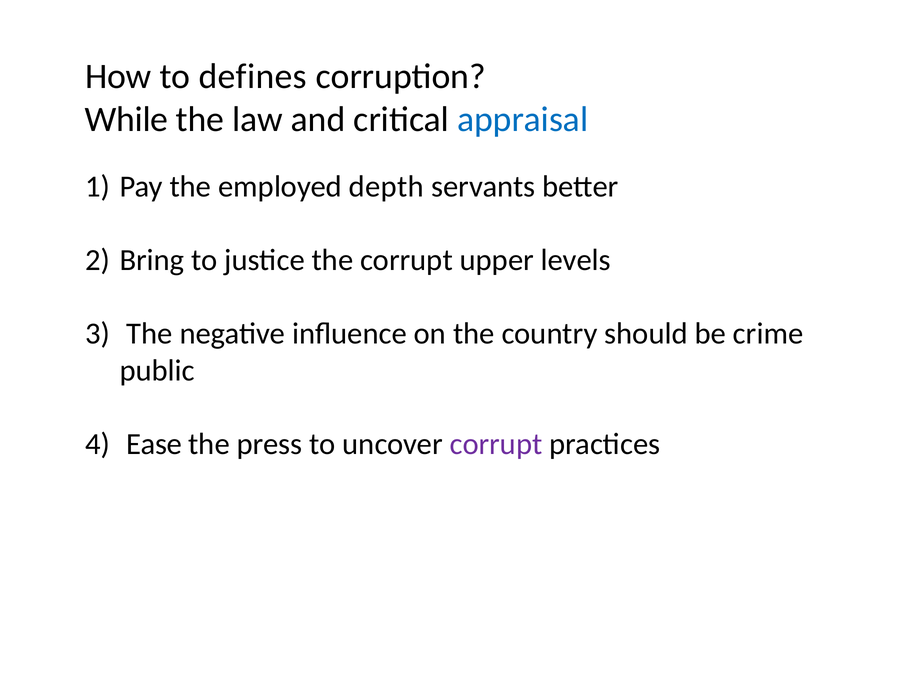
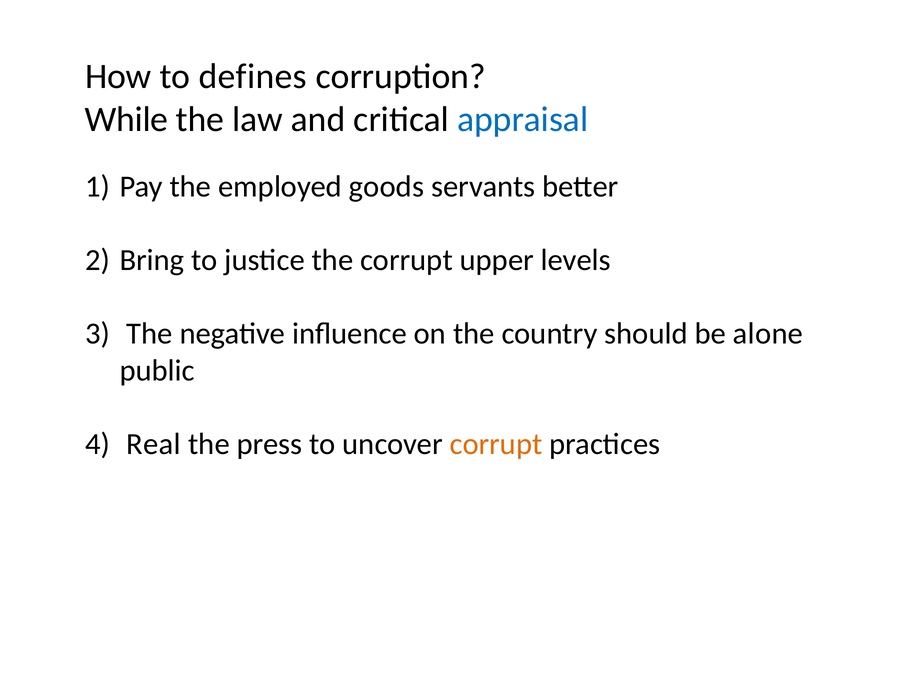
depth: depth -> goods
crime: crime -> alone
Ease: Ease -> Real
corrupt at (496, 444) colour: purple -> orange
